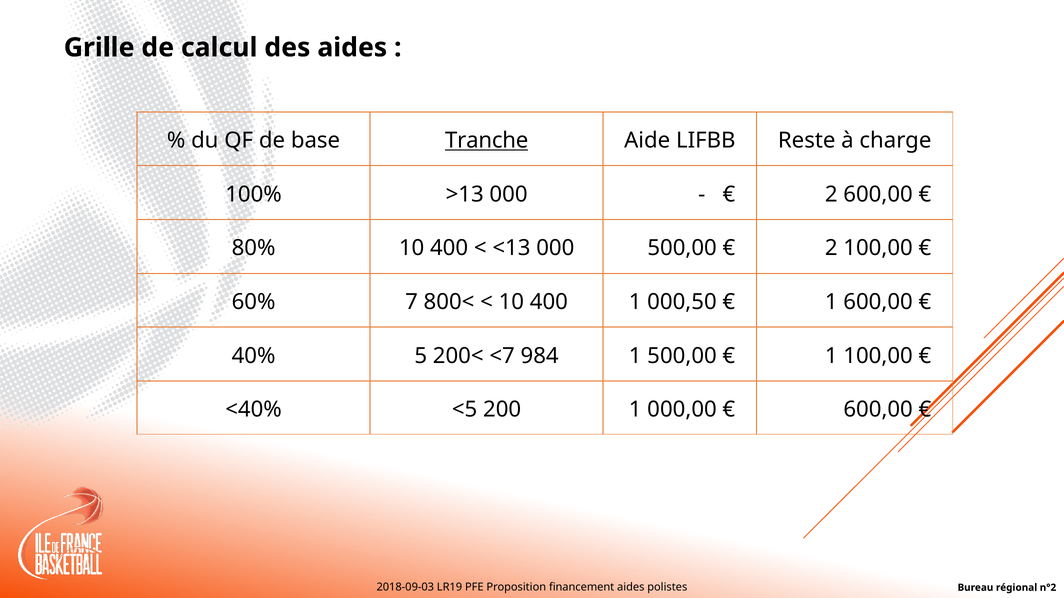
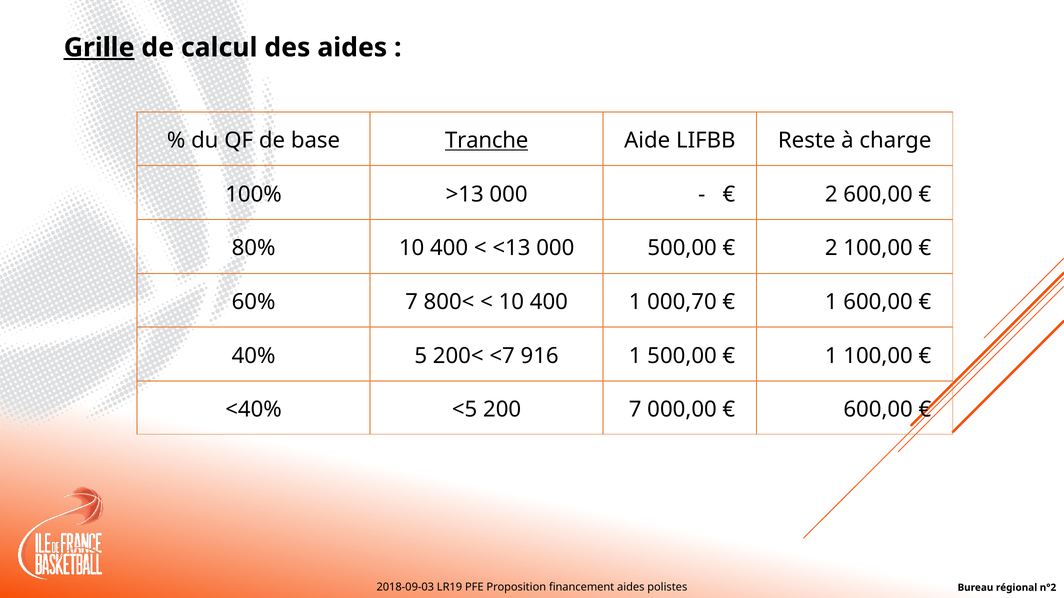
Grille underline: none -> present
000,50: 000,50 -> 000,70
984: 984 -> 916
200 1: 1 -> 7
